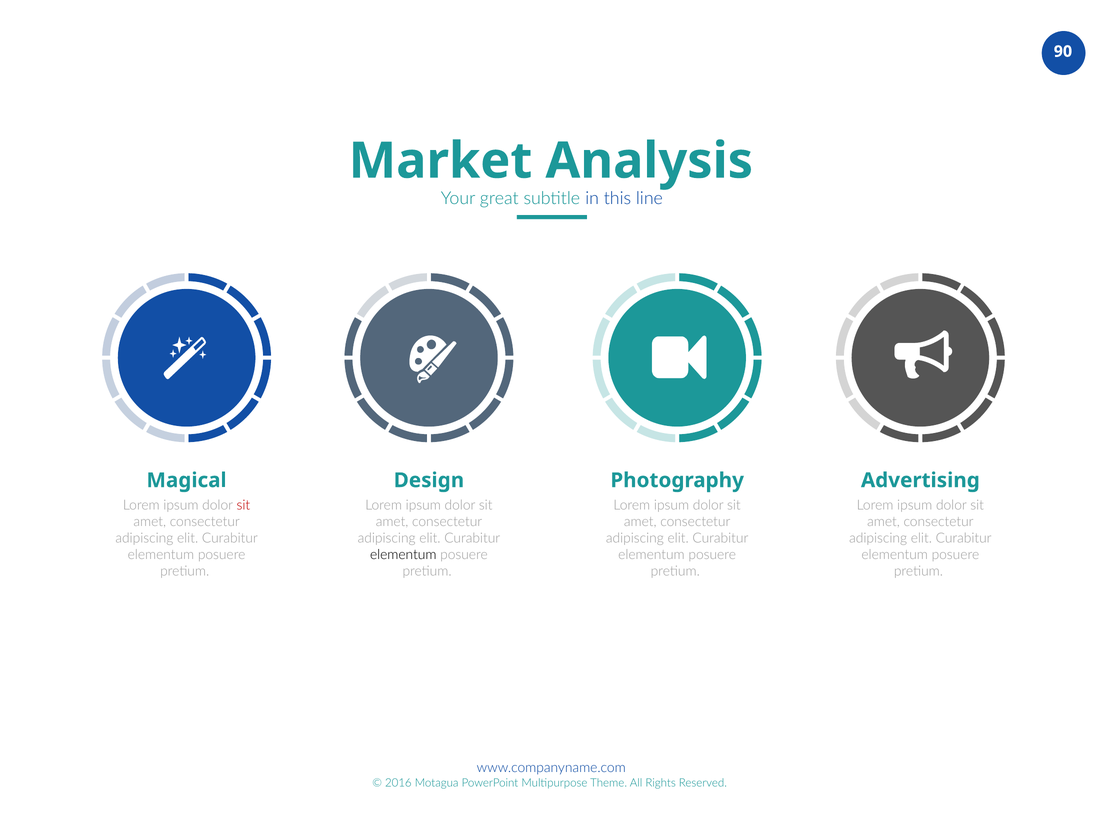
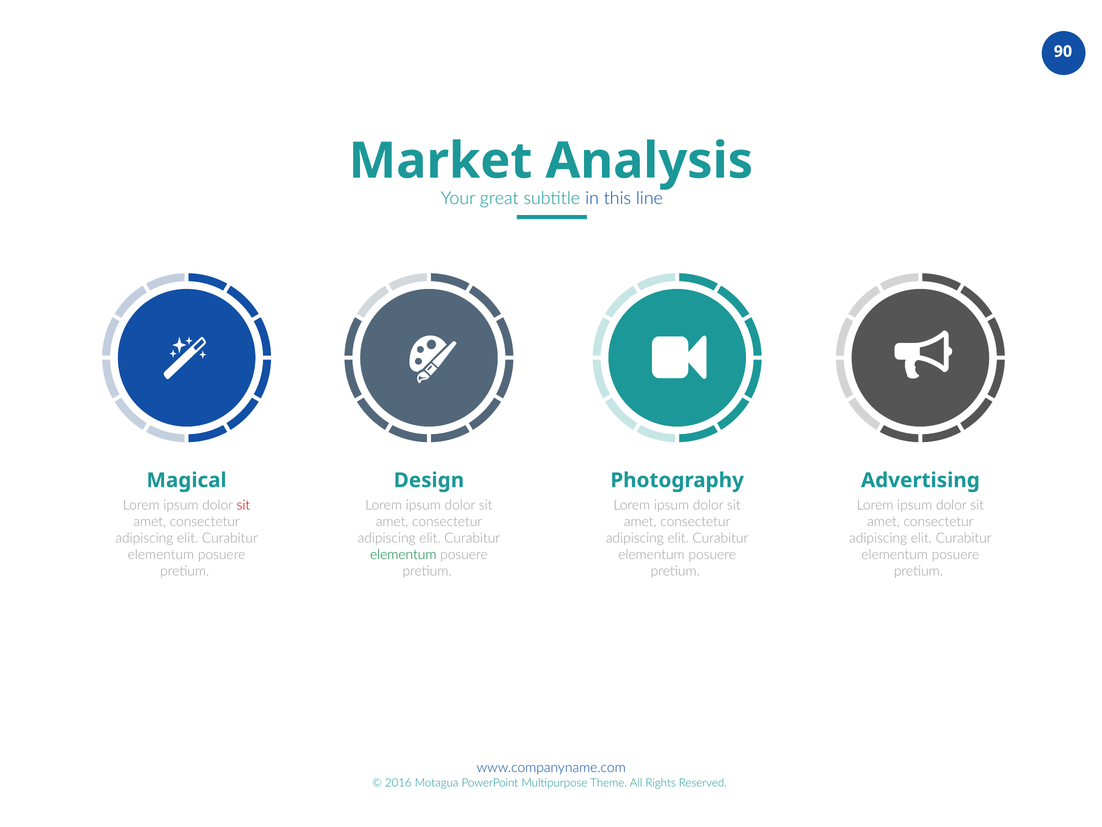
elementum at (403, 554) colour: black -> green
